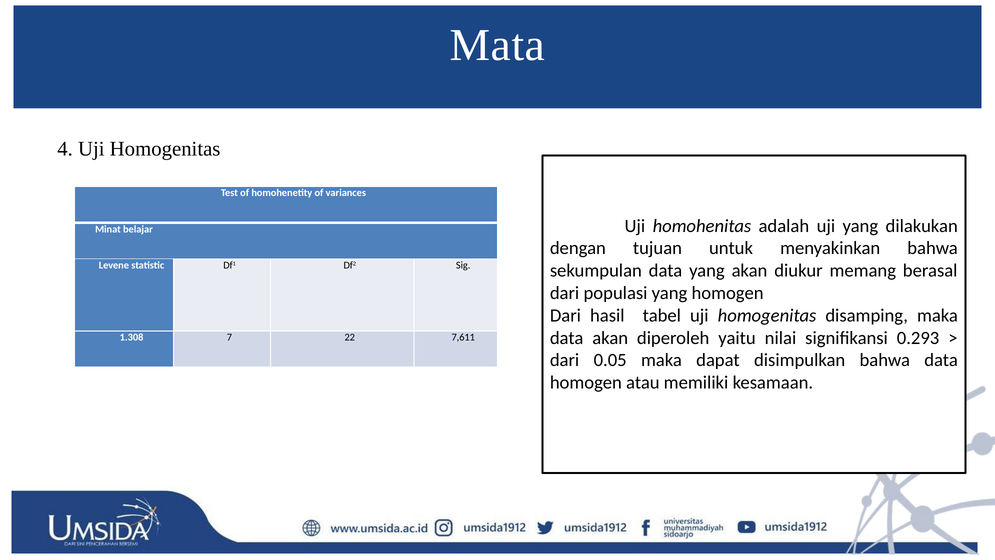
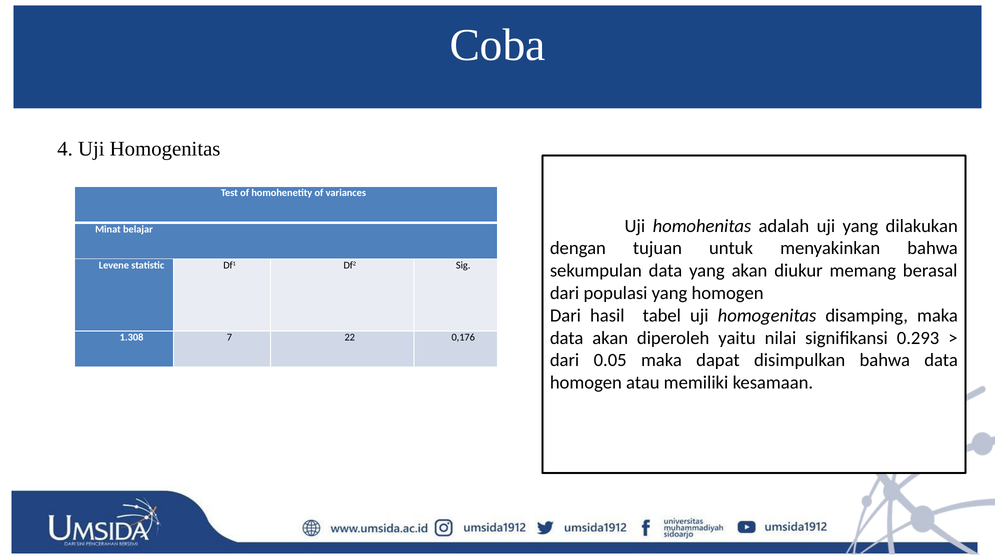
Mata: Mata -> Coba
7,611: 7,611 -> 0,176
